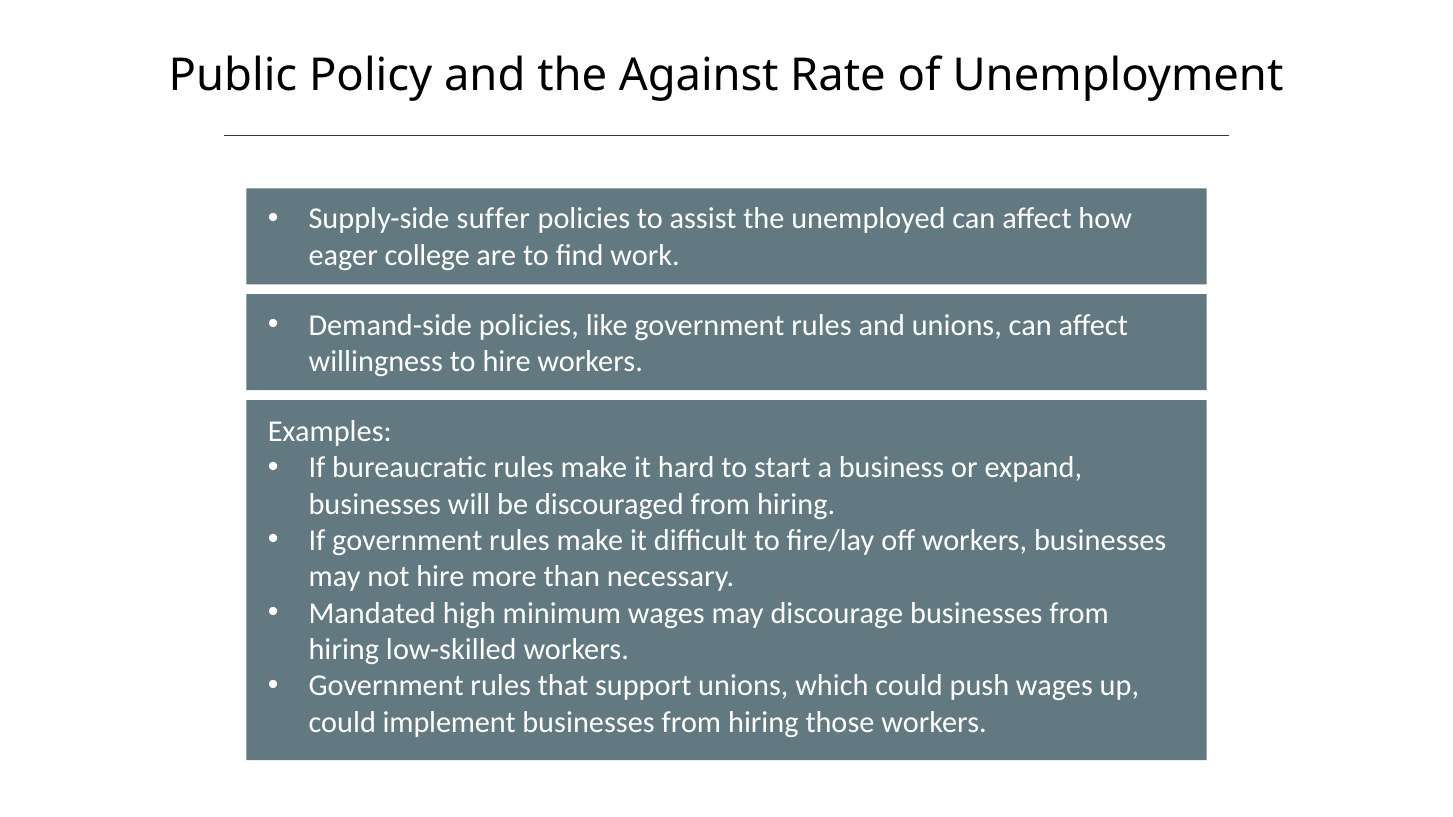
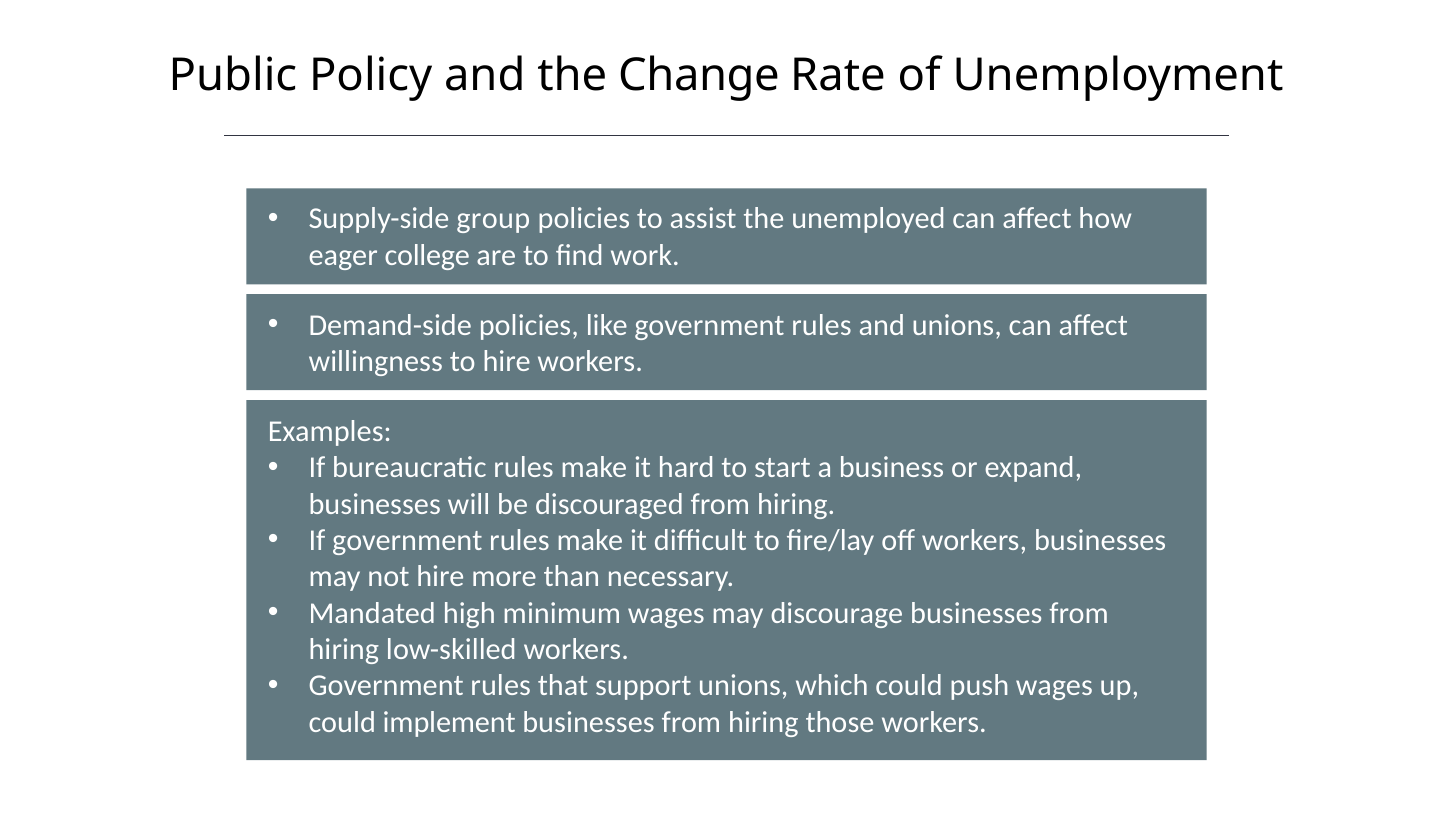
Against: Against -> Change
suffer: suffer -> group
